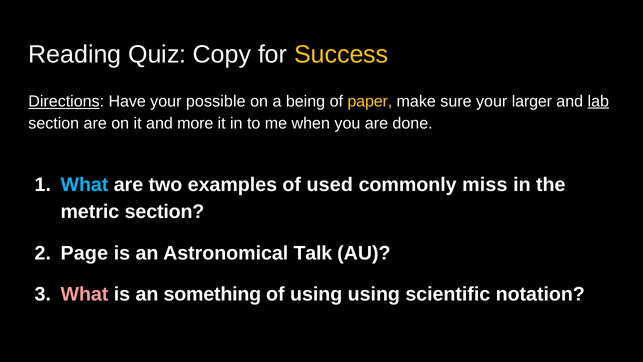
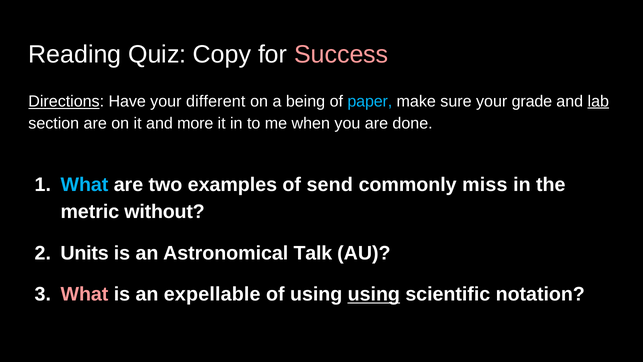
Success colour: yellow -> pink
possible: possible -> different
paper colour: yellow -> light blue
larger: larger -> grade
used: used -> send
metric section: section -> without
Page: Page -> Units
something: something -> expellable
using at (374, 294) underline: none -> present
